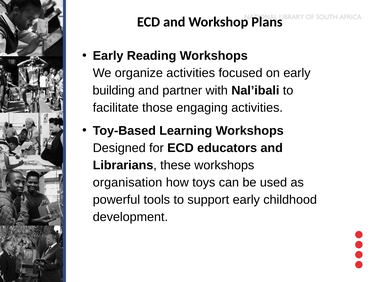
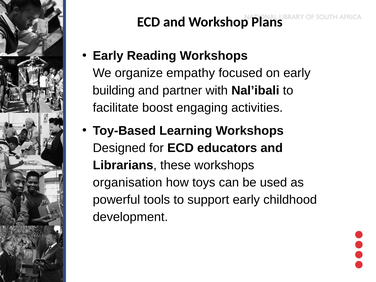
organize activities: activities -> empathy
those: those -> boost
